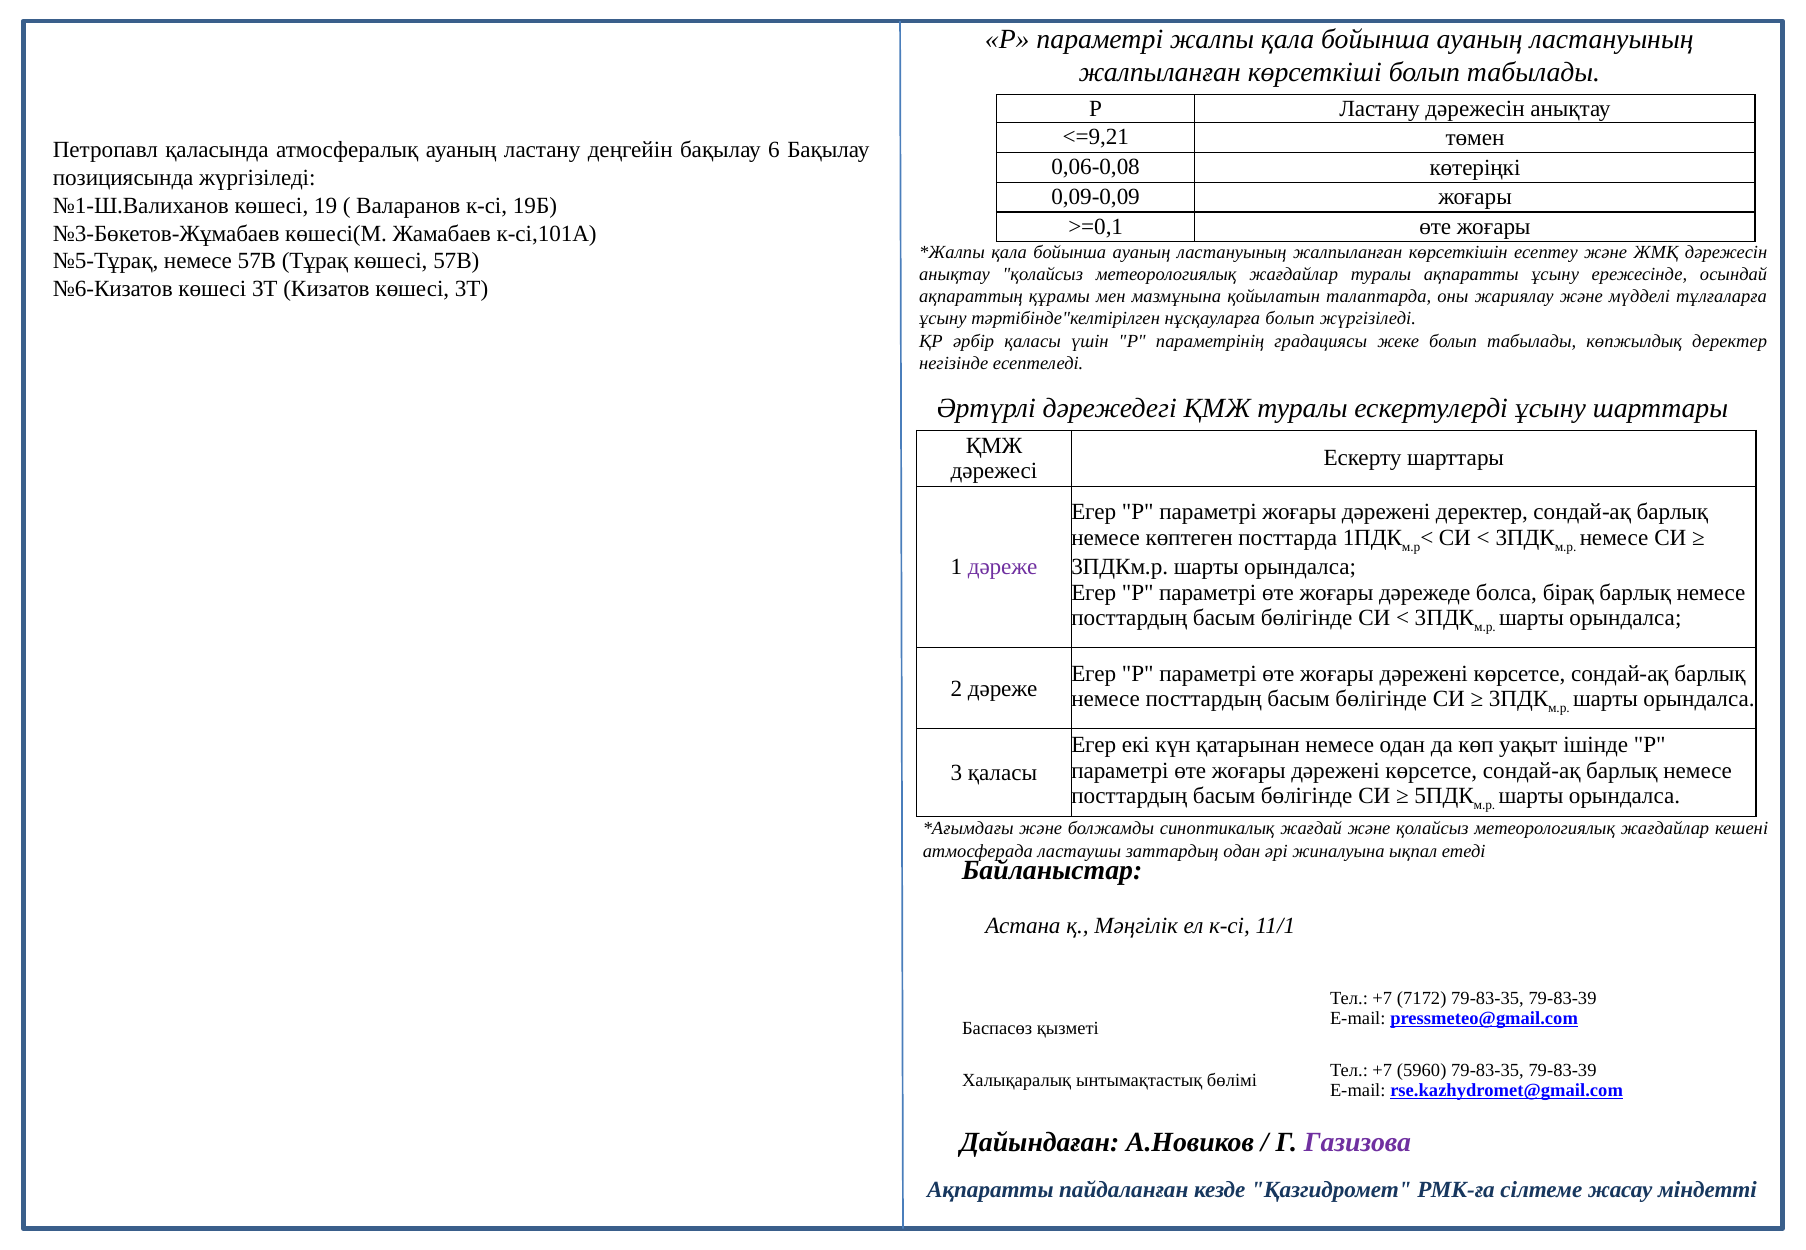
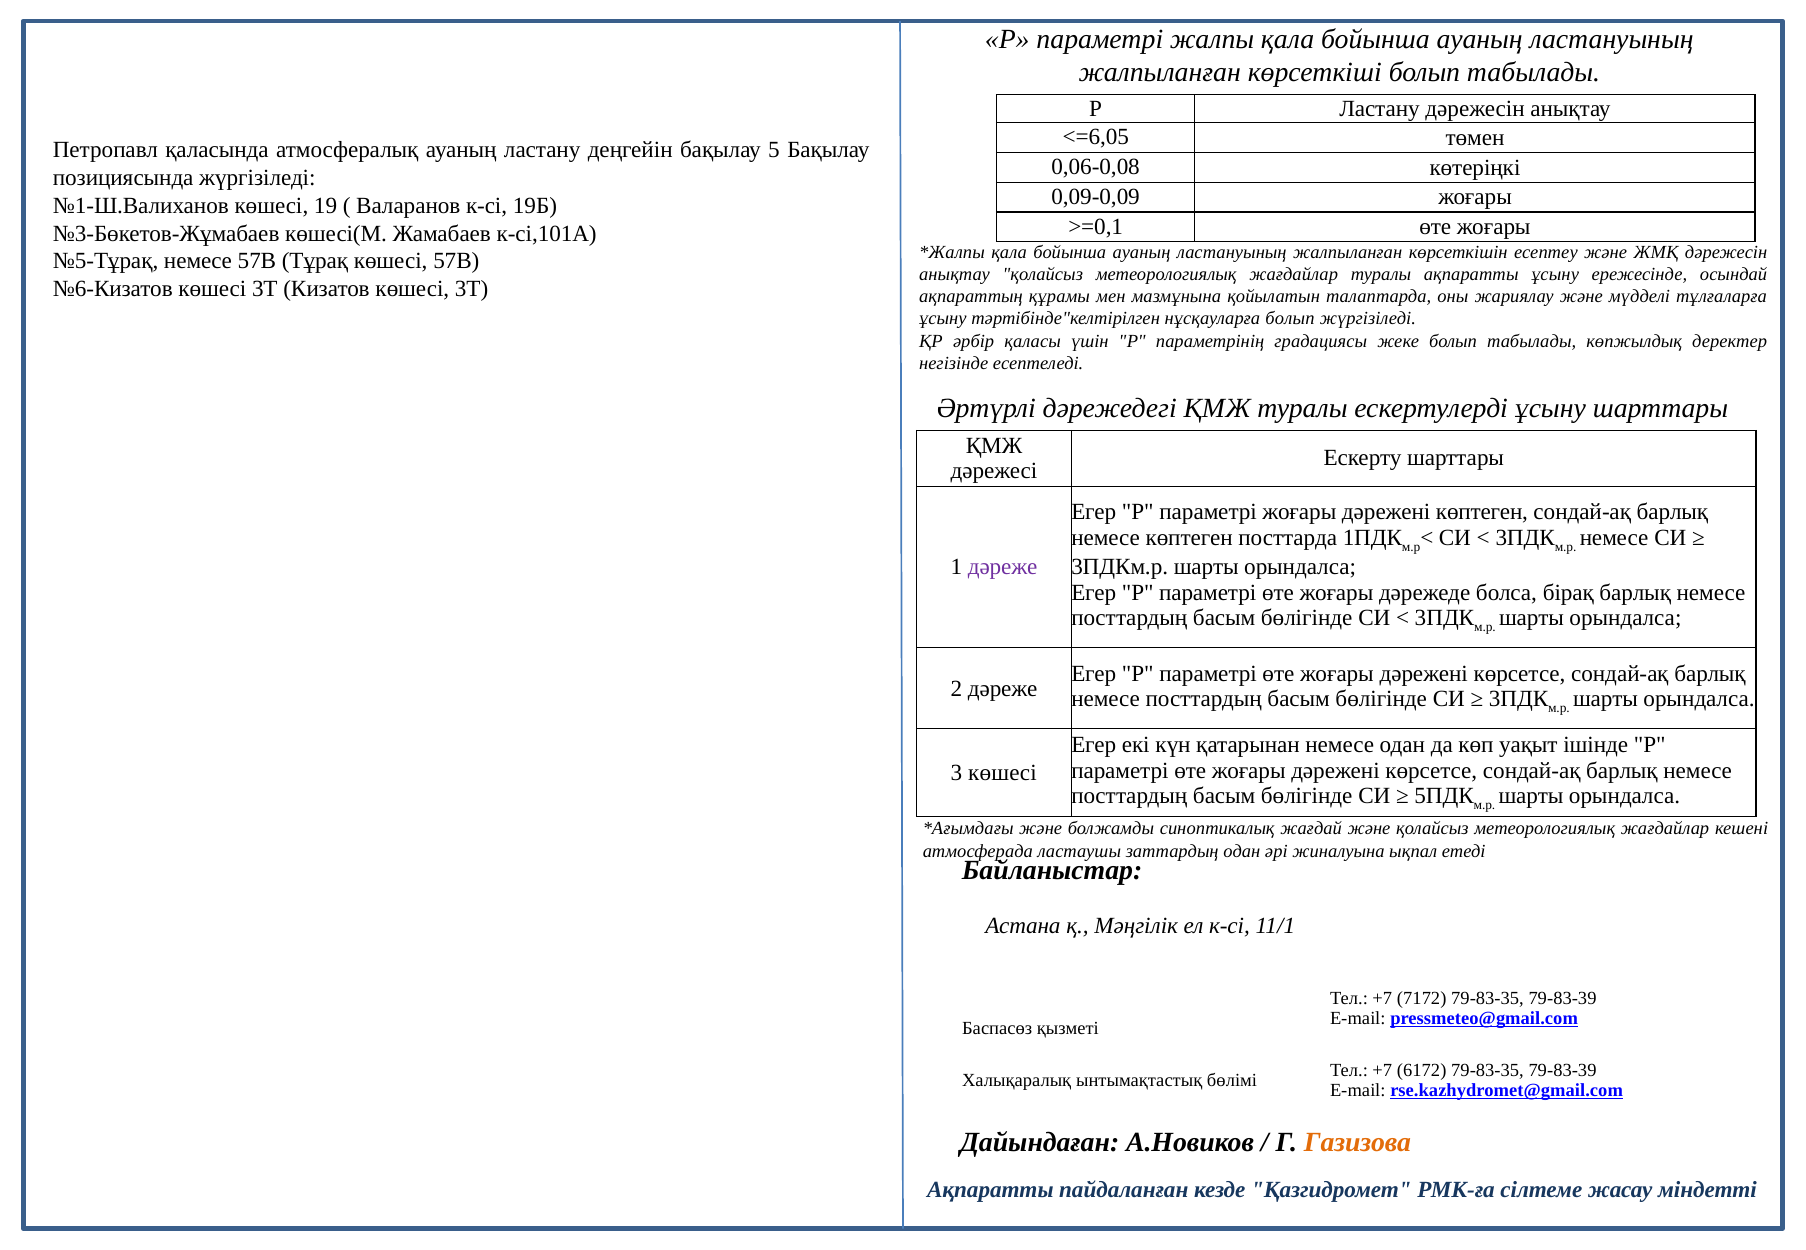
<=9,21: <=9,21 -> <=6,05
6: 6 -> 5
дәрежені деректер: деректер -> көптеген
3 қаласы: қаласы -> көшесі
5960: 5960 -> 6172
Газизова colour: purple -> orange
